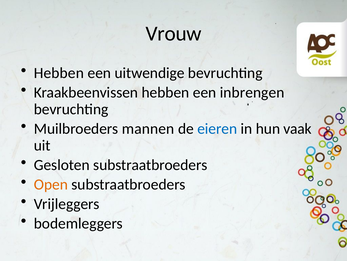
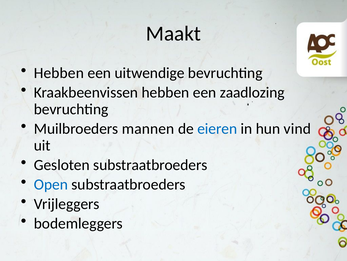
Vrouw: Vrouw -> Maakt
inbrengen: inbrengen -> zaadlozing
vaak: vaak -> vind
Open colour: orange -> blue
